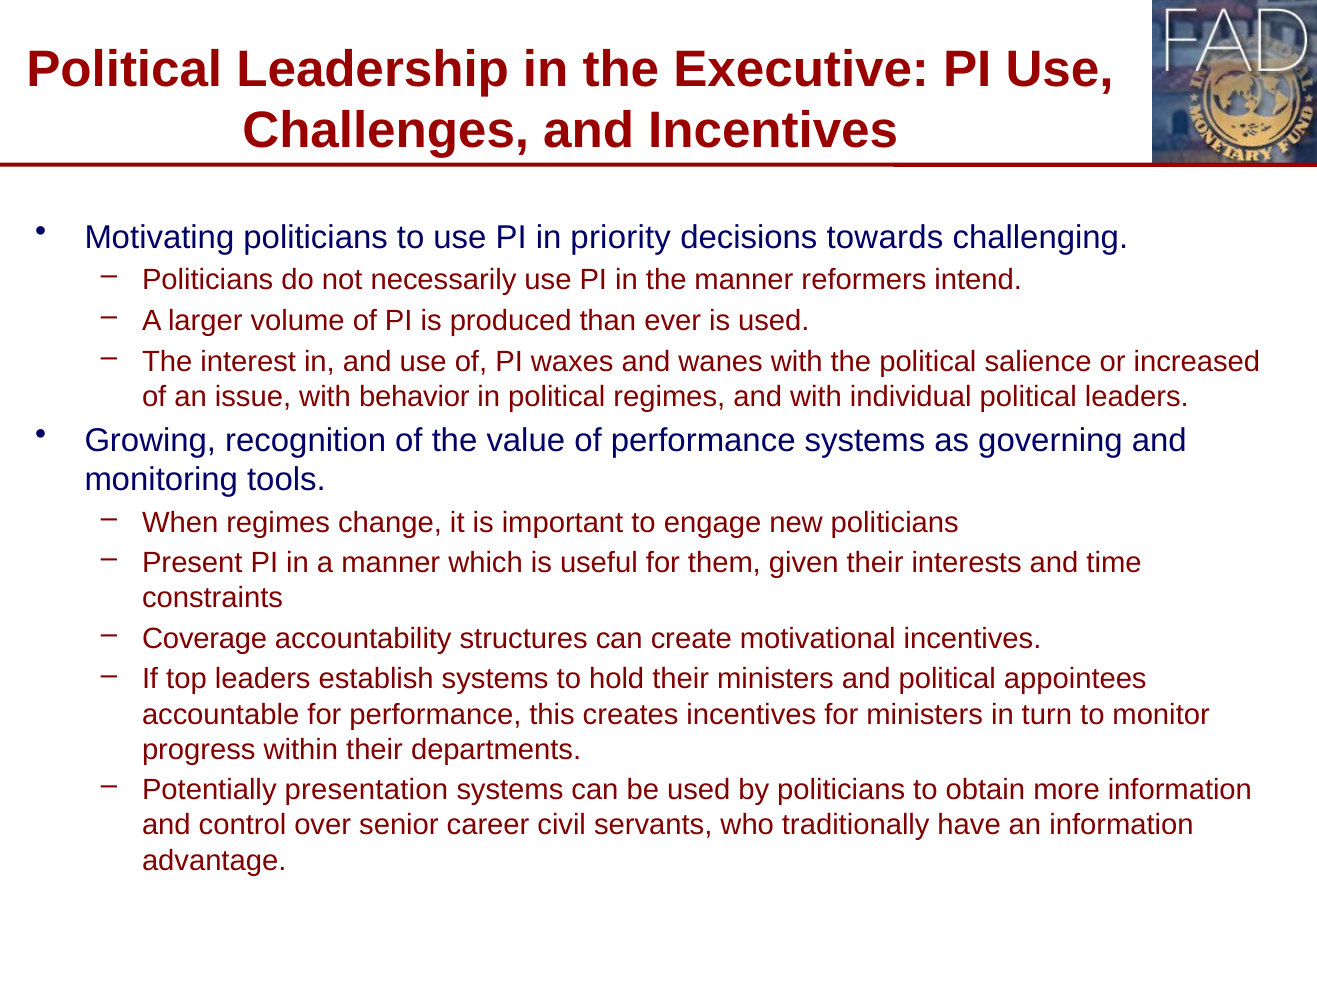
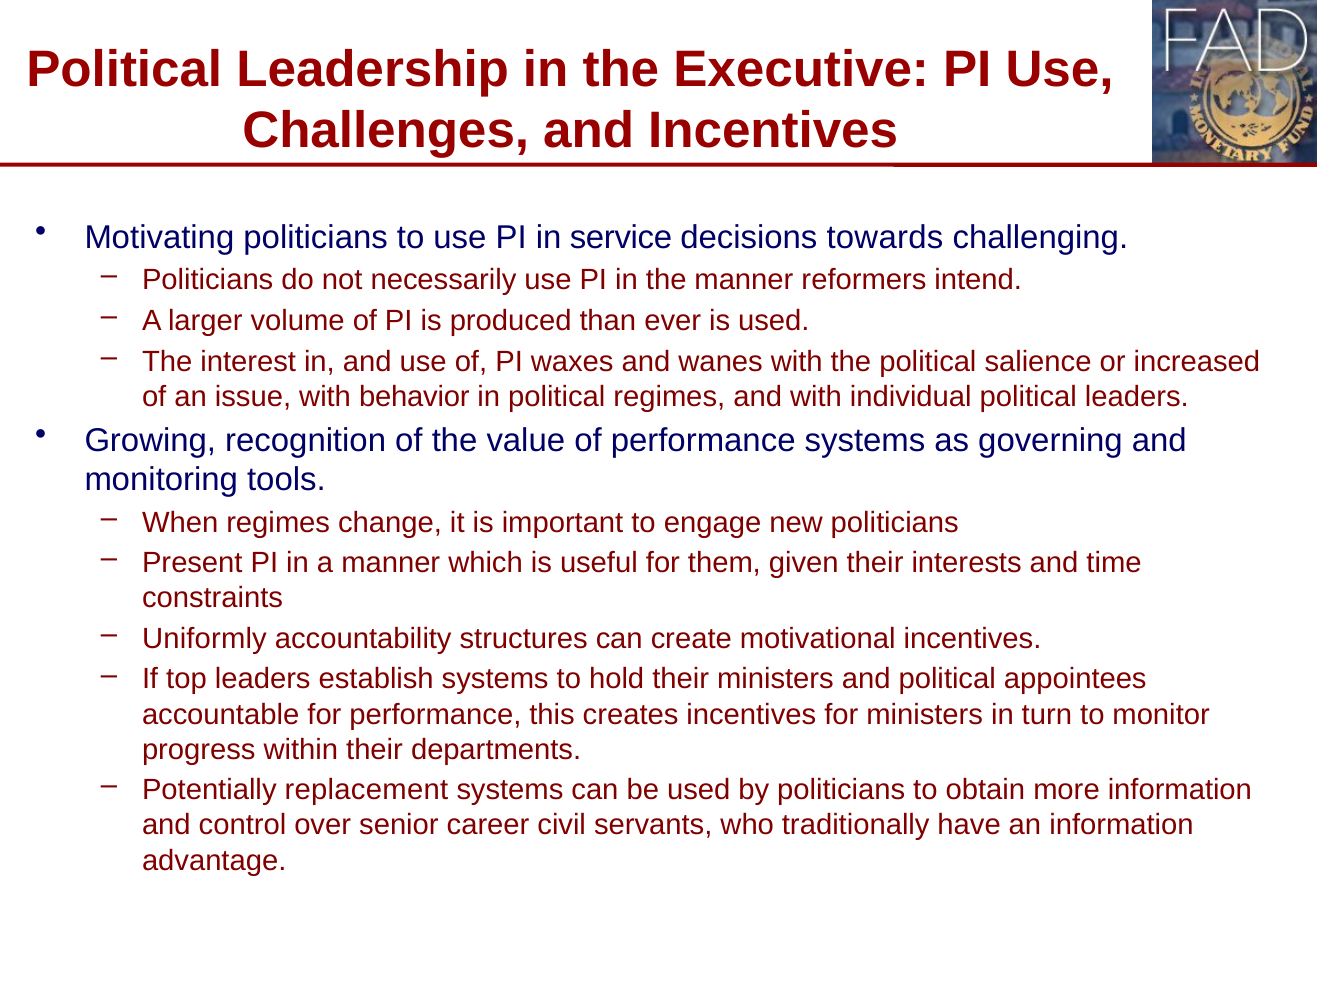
priority: priority -> service
Coverage: Coverage -> Uniformly
presentation: presentation -> replacement
